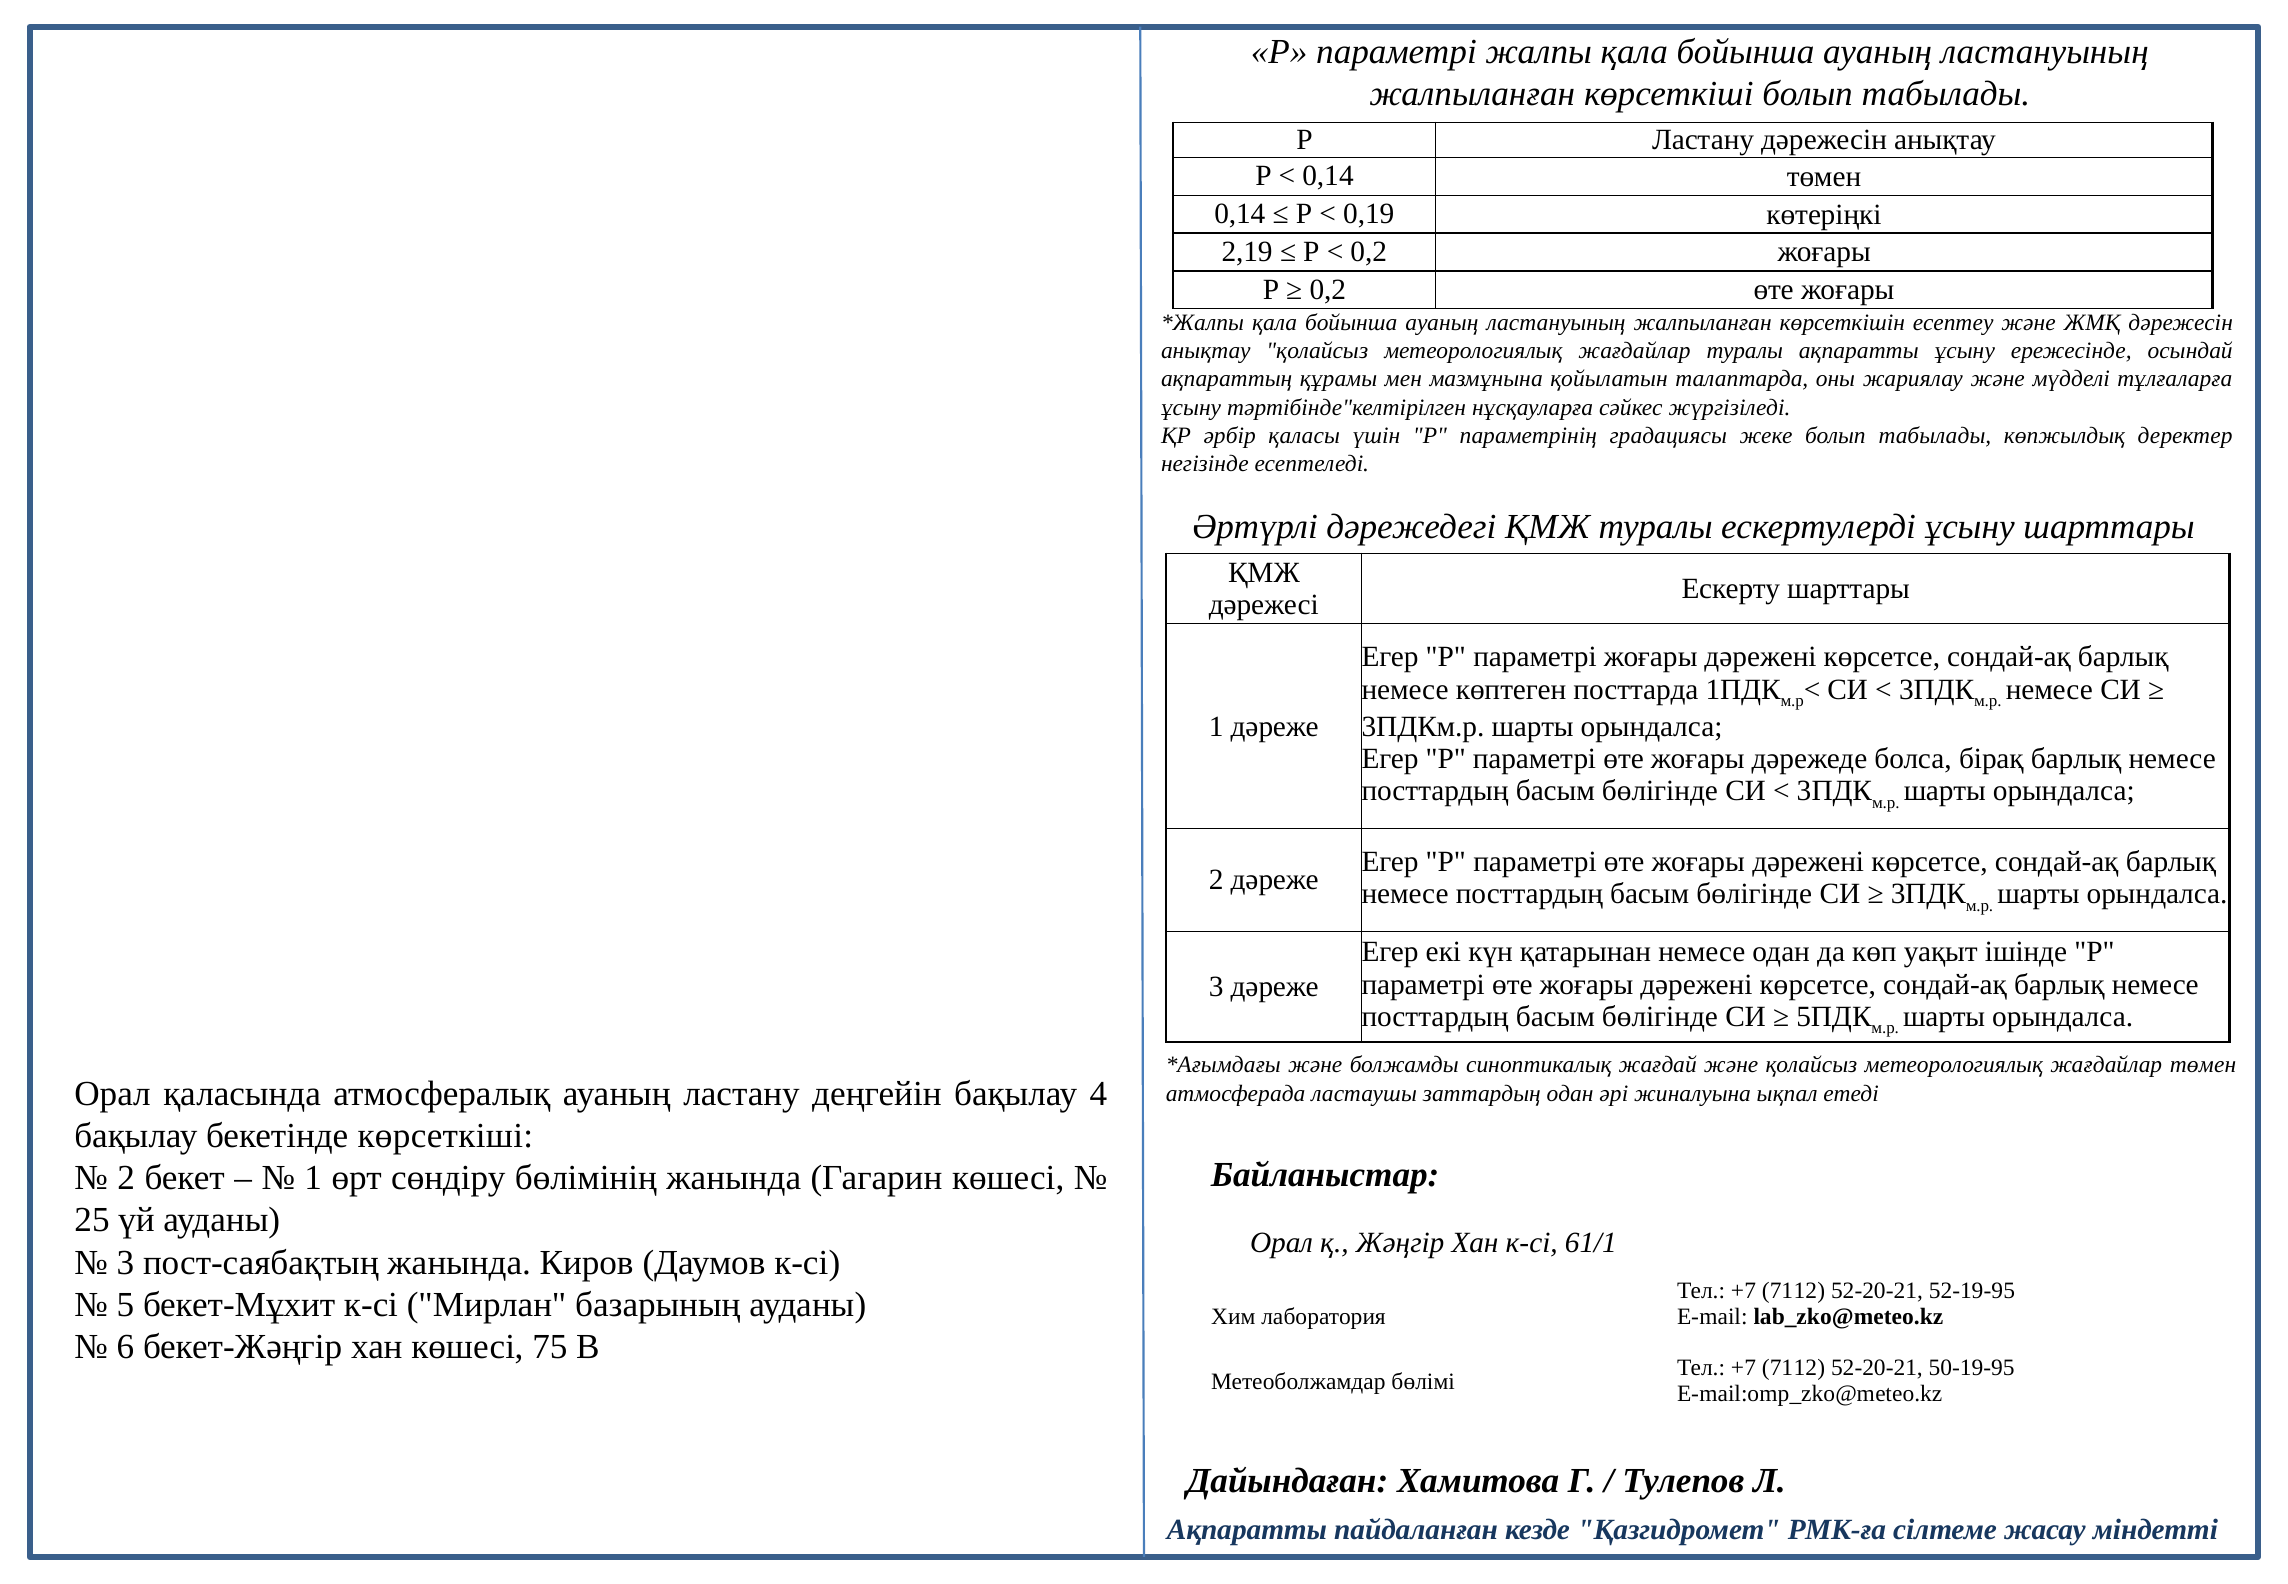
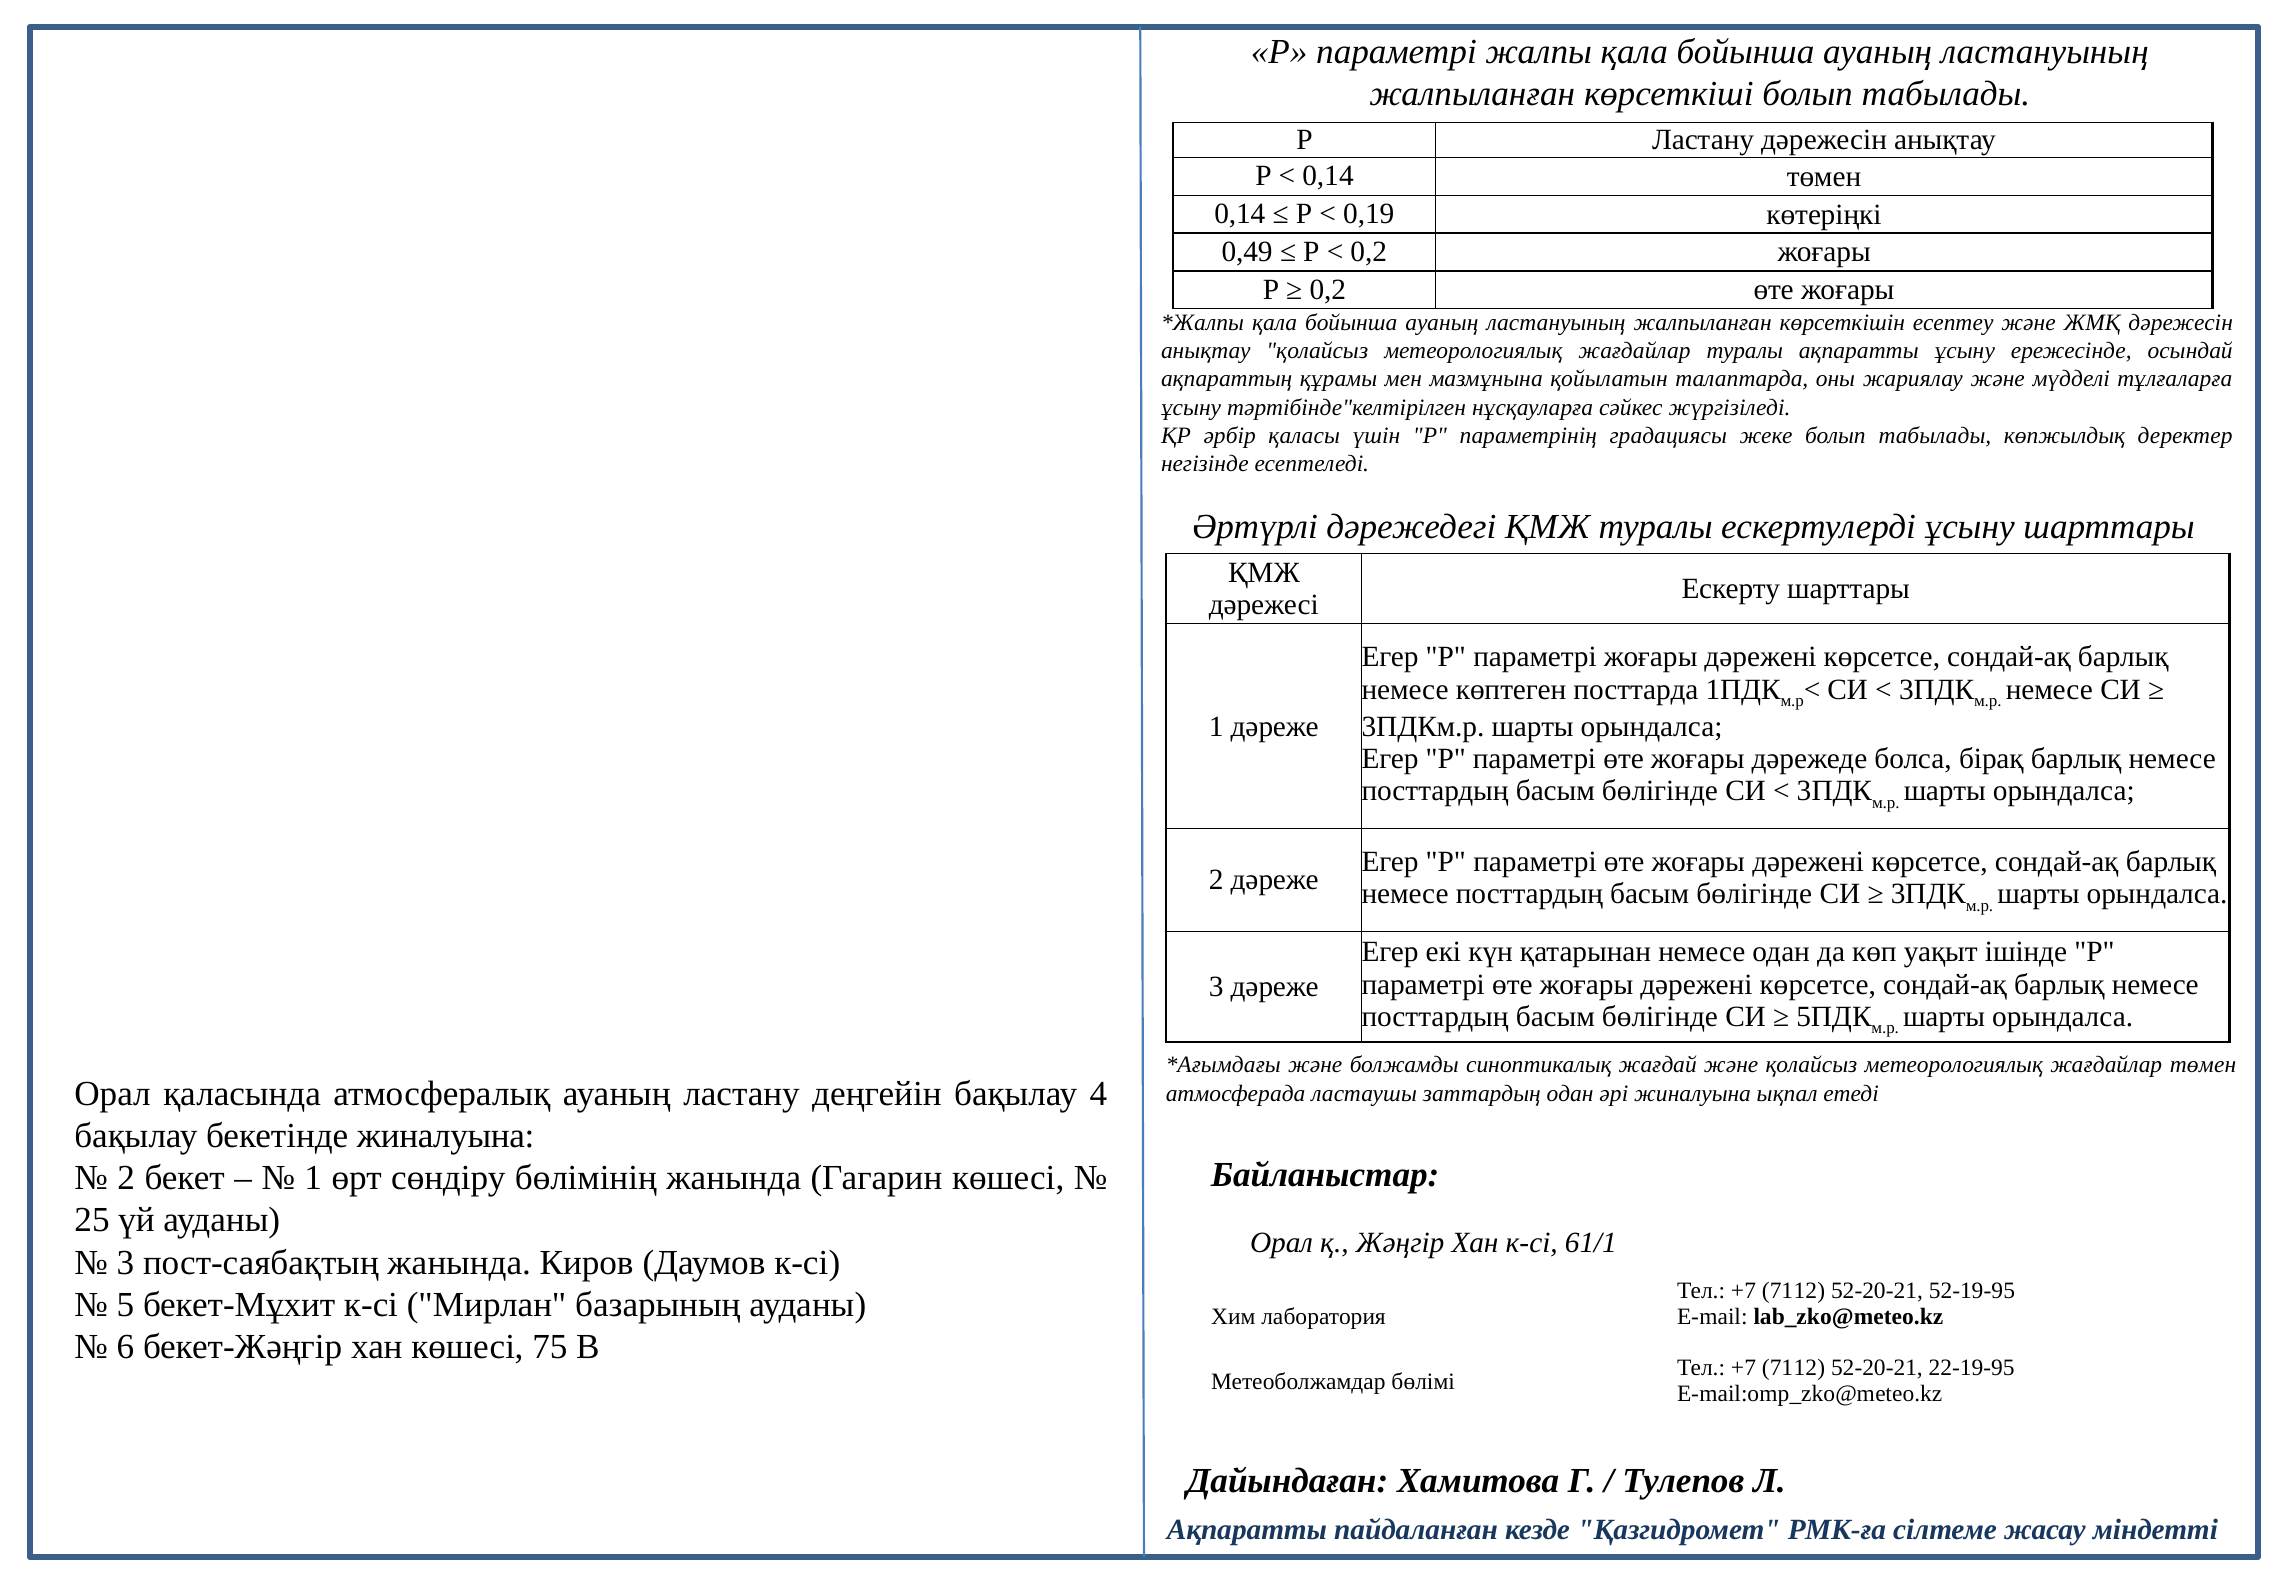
2,19: 2,19 -> 0,49
бекетінде көрсеткіші: көрсеткіші -> жиналуына
50-19-95: 50-19-95 -> 22-19-95
